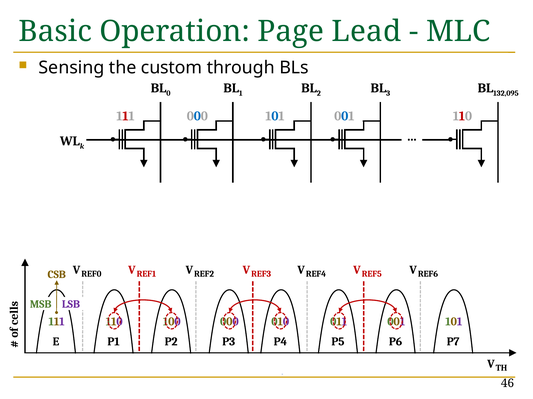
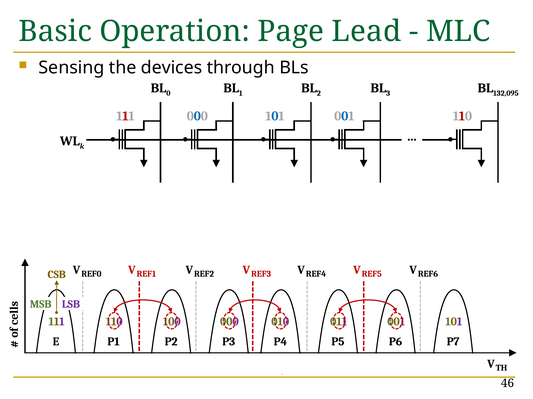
custom: custom -> devices
